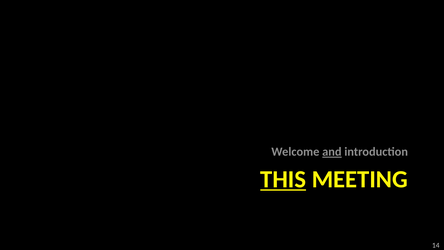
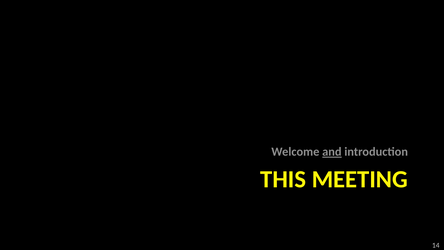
THIS underline: present -> none
